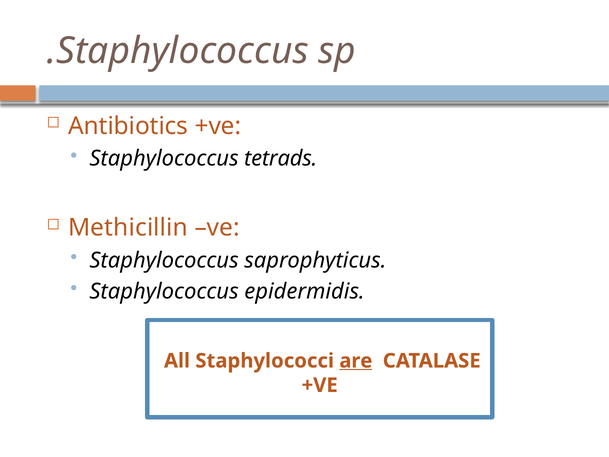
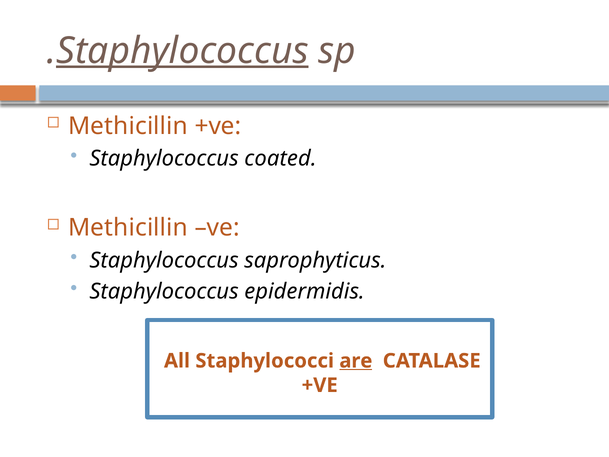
Staphylococcus at (182, 51) underline: none -> present
Antibiotics at (128, 126): Antibiotics -> Methicillin
tetrads: tetrads -> coated
